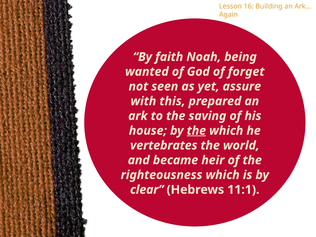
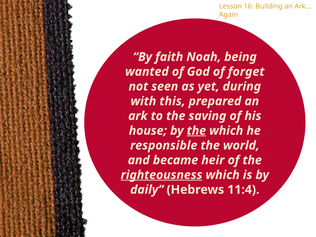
assure: assure -> during
vertebrates: vertebrates -> responsible
righteousness underline: none -> present
clear: clear -> daily
11:1: 11:1 -> 11:4
